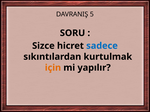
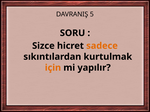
sadece colour: blue -> orange
